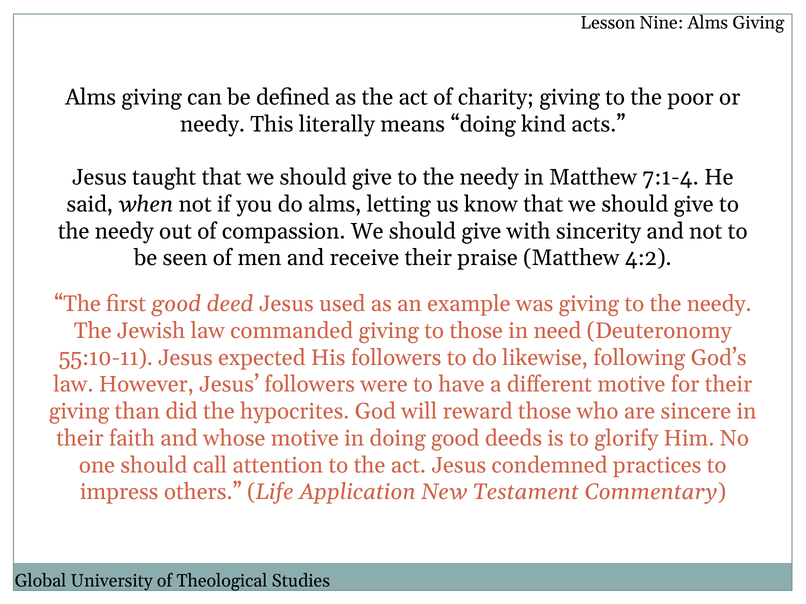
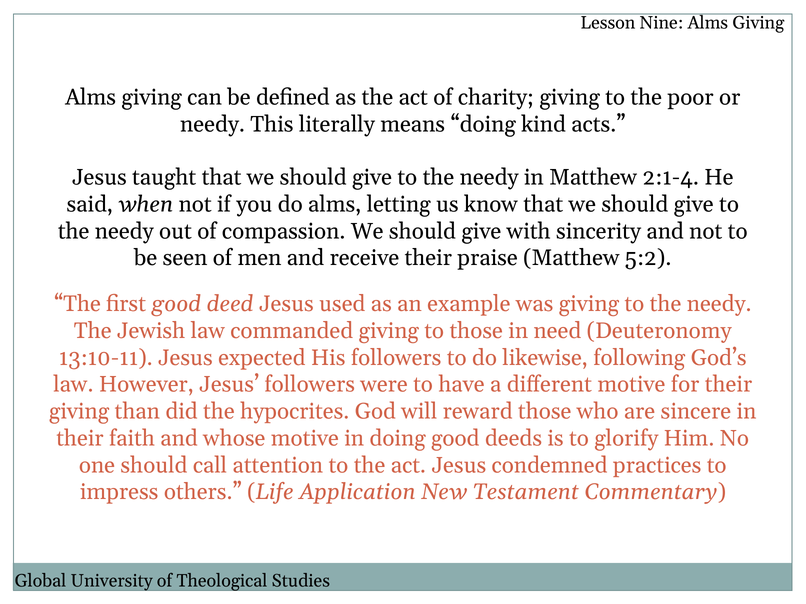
7:1-4: 7:1-4 -> 2:1-4
4:2: 4:2 -> 5:2
55:10-11: 55:10-11 -> 13:10-11
